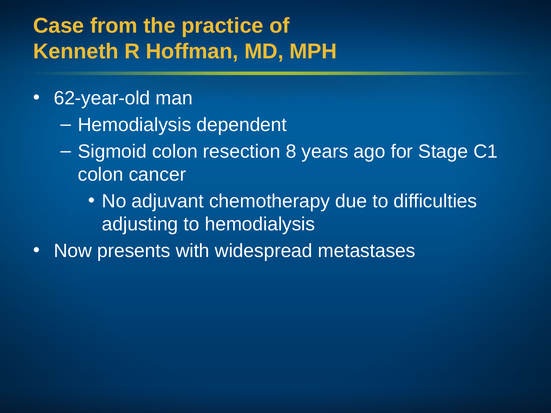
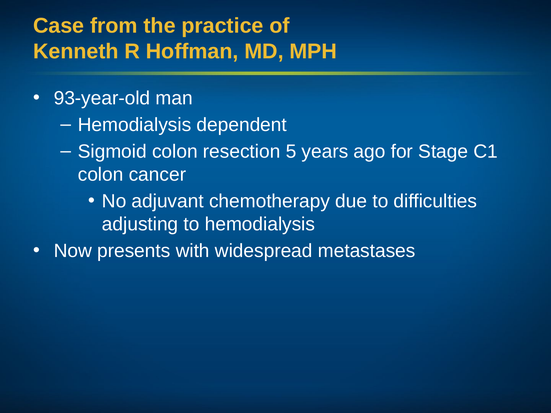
62-year-old: 62-year-old -> 93-year-old
8: 8 -> 5
